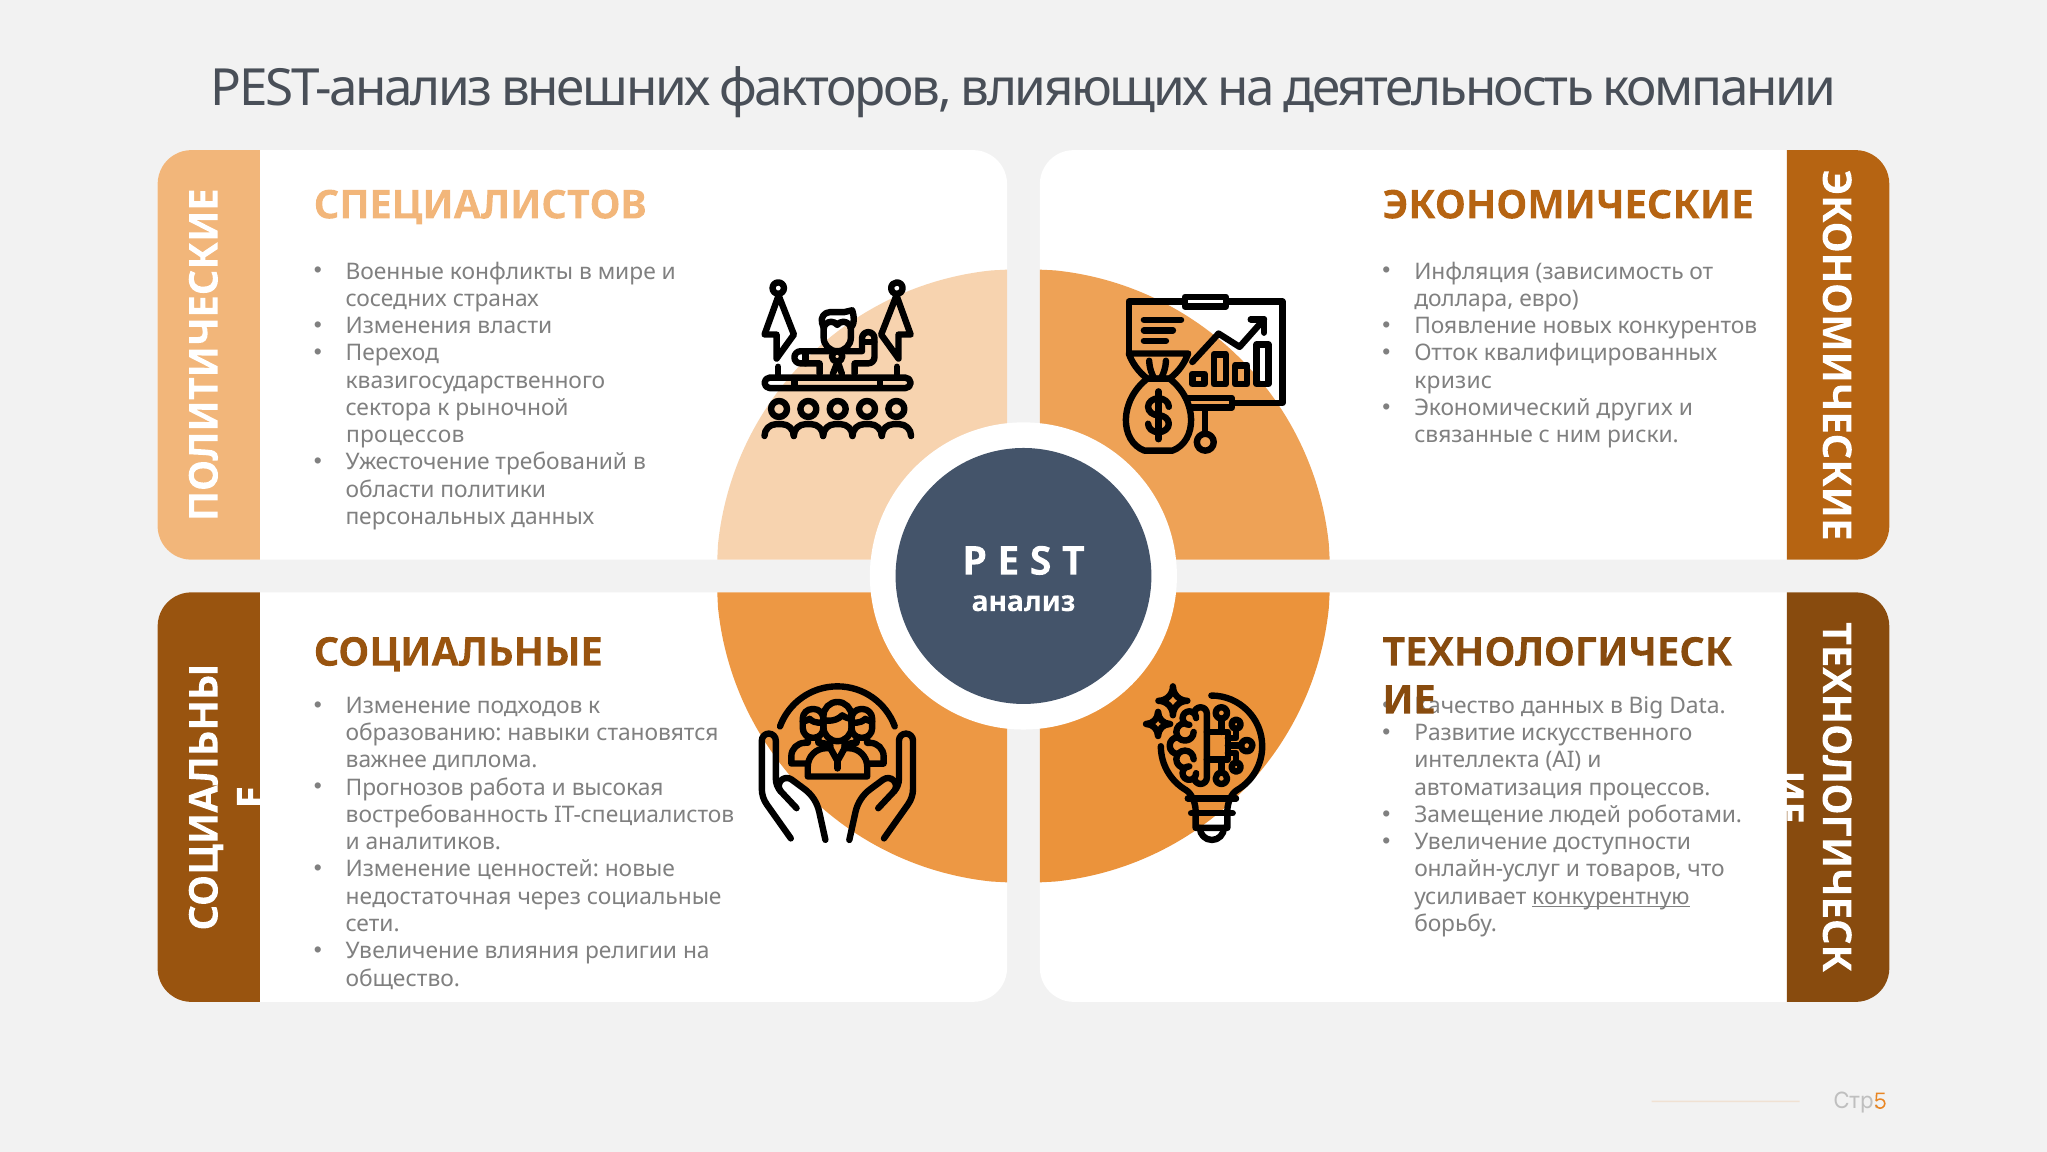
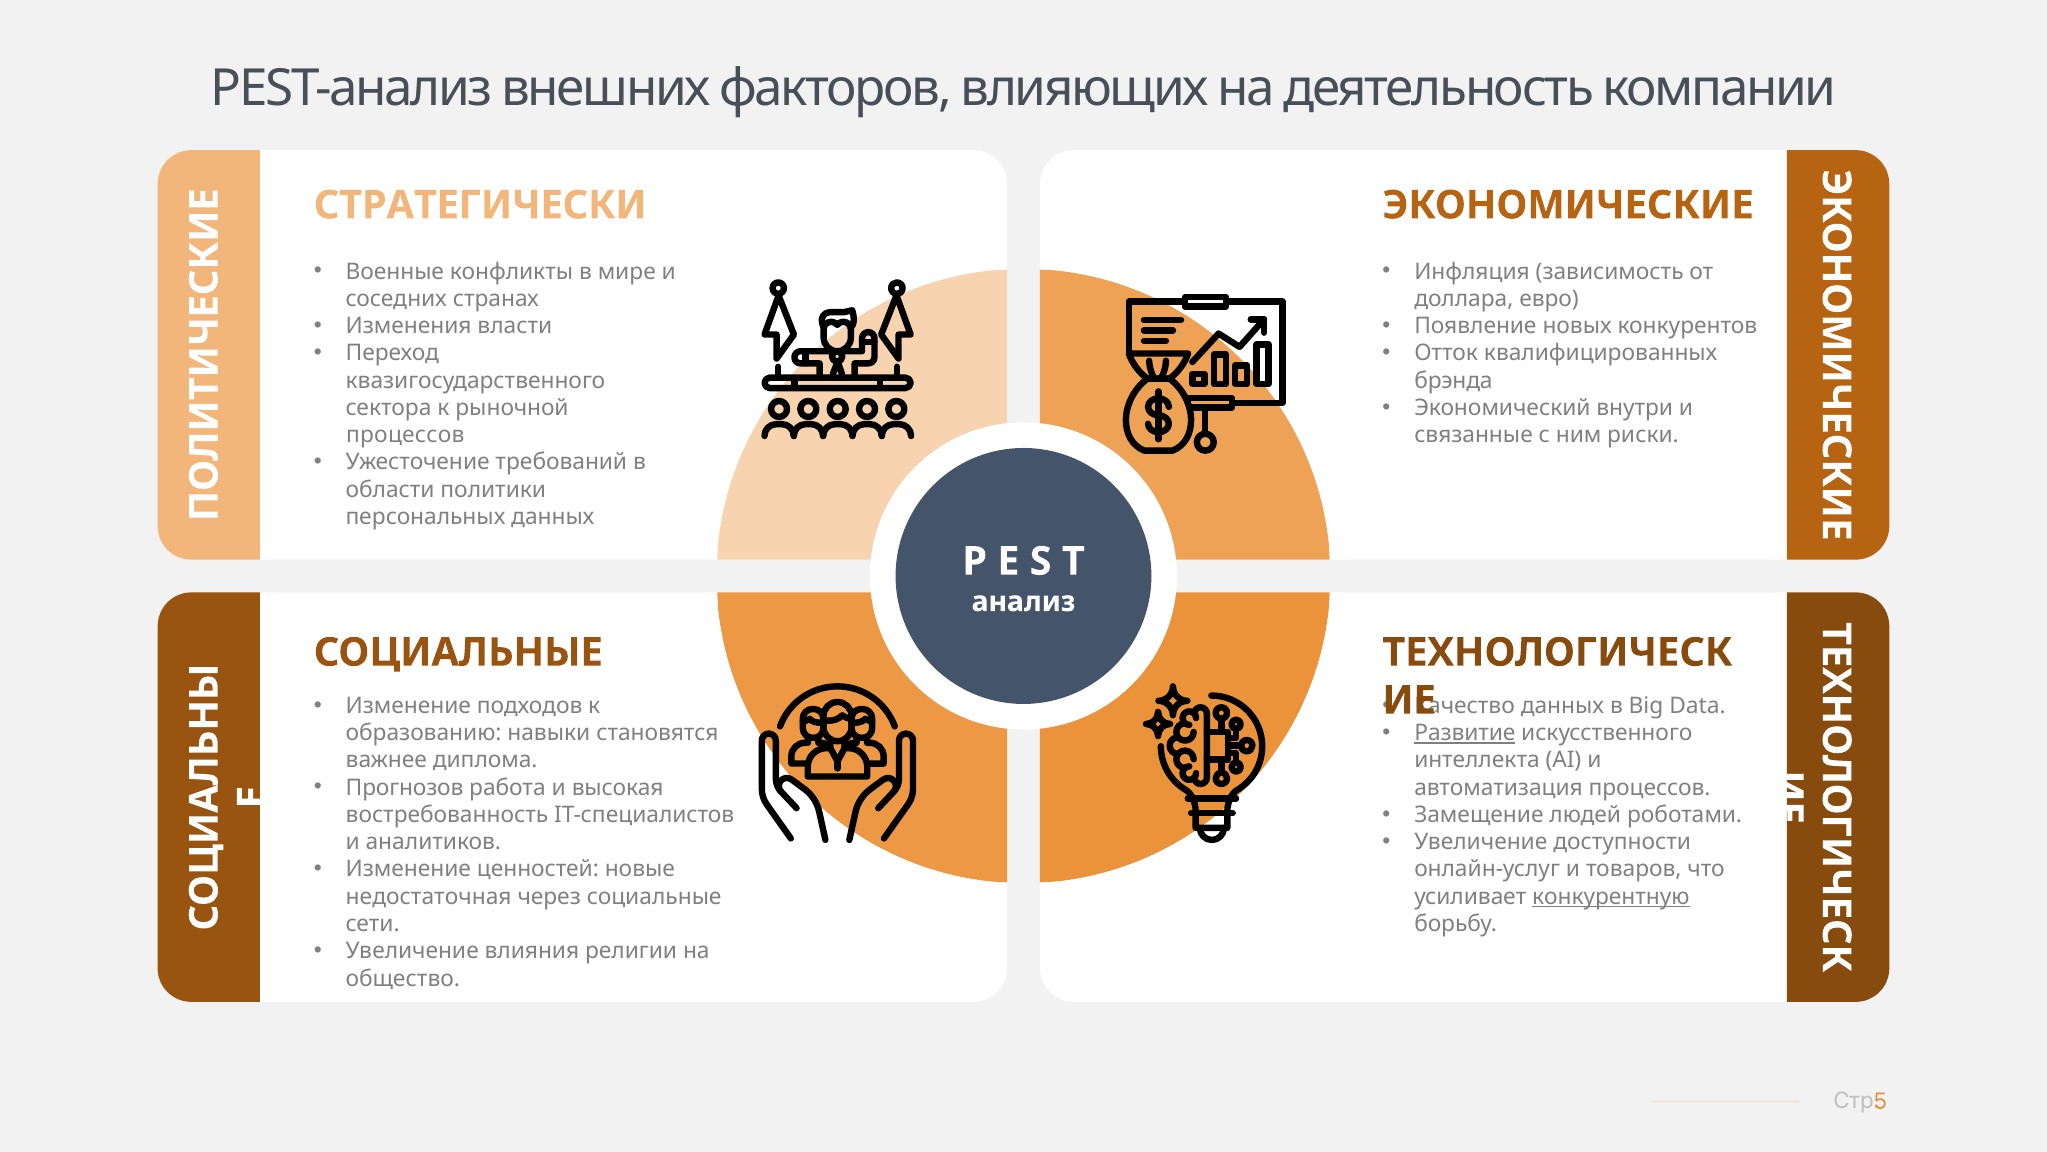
СПЕЦИАЛИСТОВ: СПЕЦИАЛИСТОВ -> СТРАТЕГИЧЕСКИ
кризис: кризис -> брэнда
других: других -> внутри
Развитие underline: none -> present
